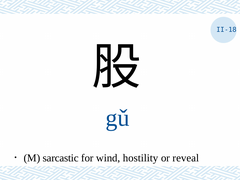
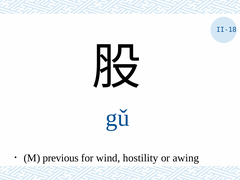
sarcastic: sarcastic -> previous
reveal: reveal -> awing
